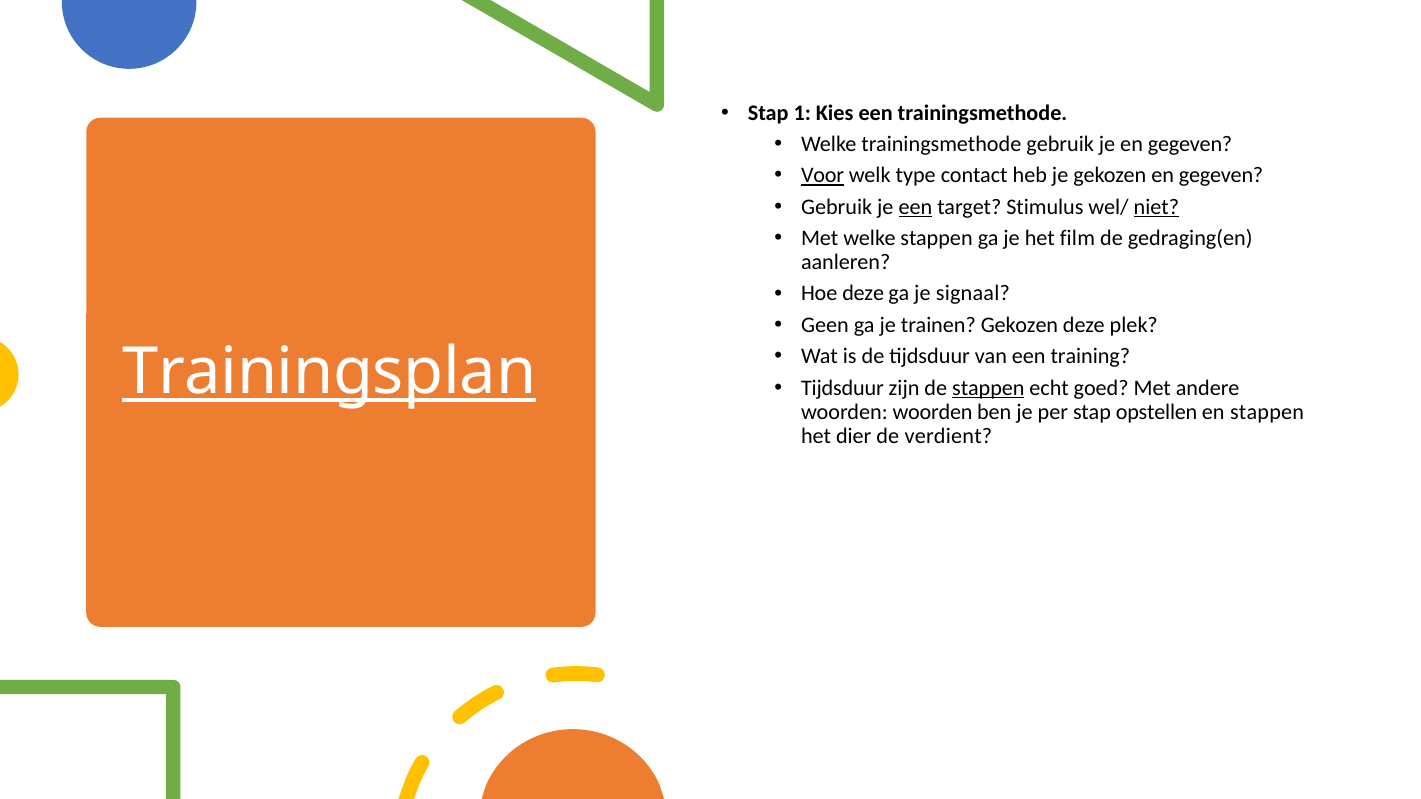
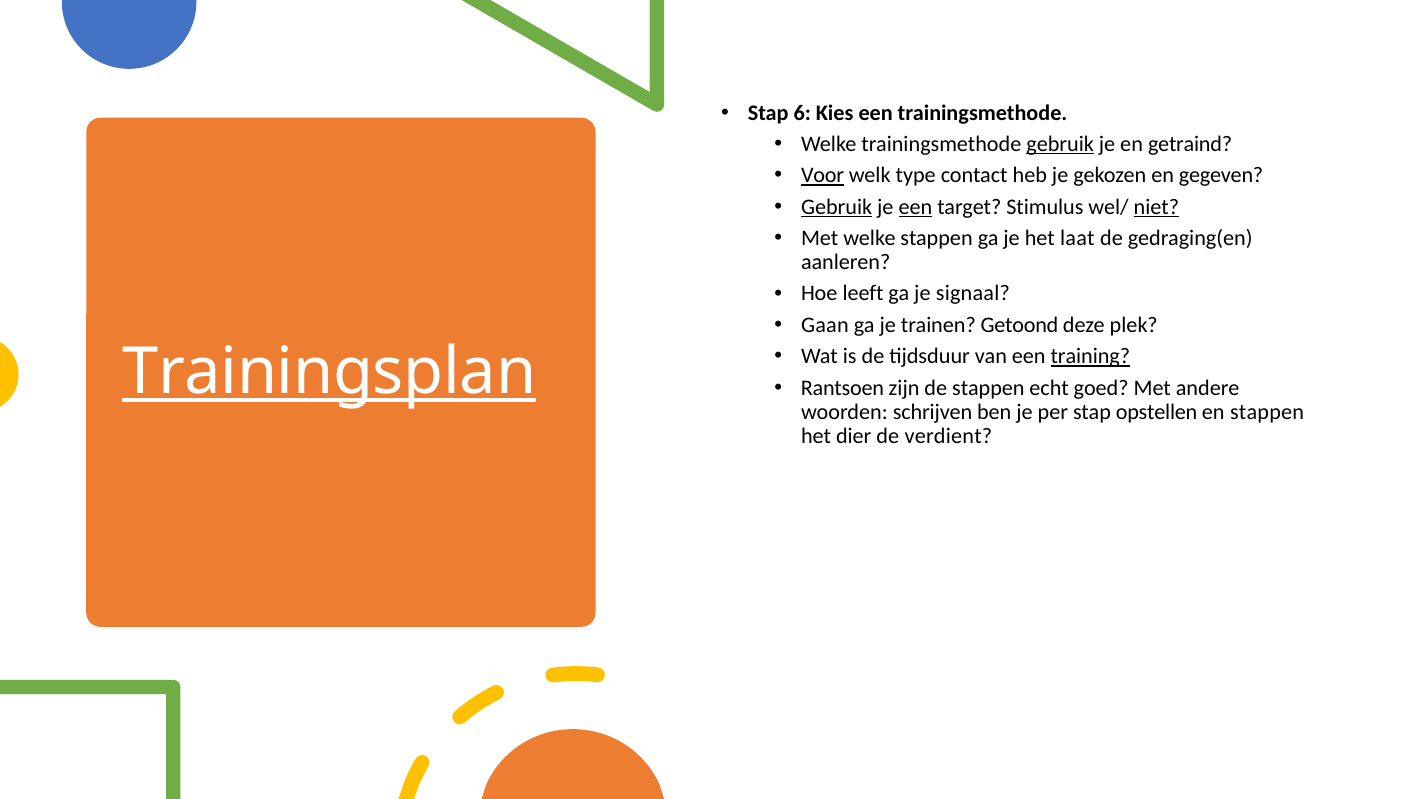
1: 1 -> 6
gebruik at (1060, 144) underline: none -> present
je en gegeven: gegeven -> getraind
Gebruik at (837, 207) underline: none -> present
film: film -> laat
Hoe deze: deze -> leeft
Geen: Geen -> Gaan
trainen Gekozen: Gekozen -> Getoond
training underline: none -> present
Tijdsduur at (842, 388): Tijdsduur -> Rantsoen
stappen at (988, 388) underline: present -> none
woorden woorden: woorden -> schrijven
